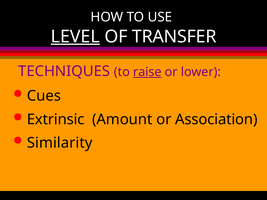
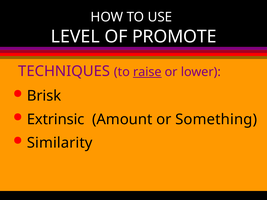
LEVEL underline: present -> none
TRANSFER: TRANSFER -> PROMOTE
Cues: Cues -> Brisk
Association: Association -> Something
